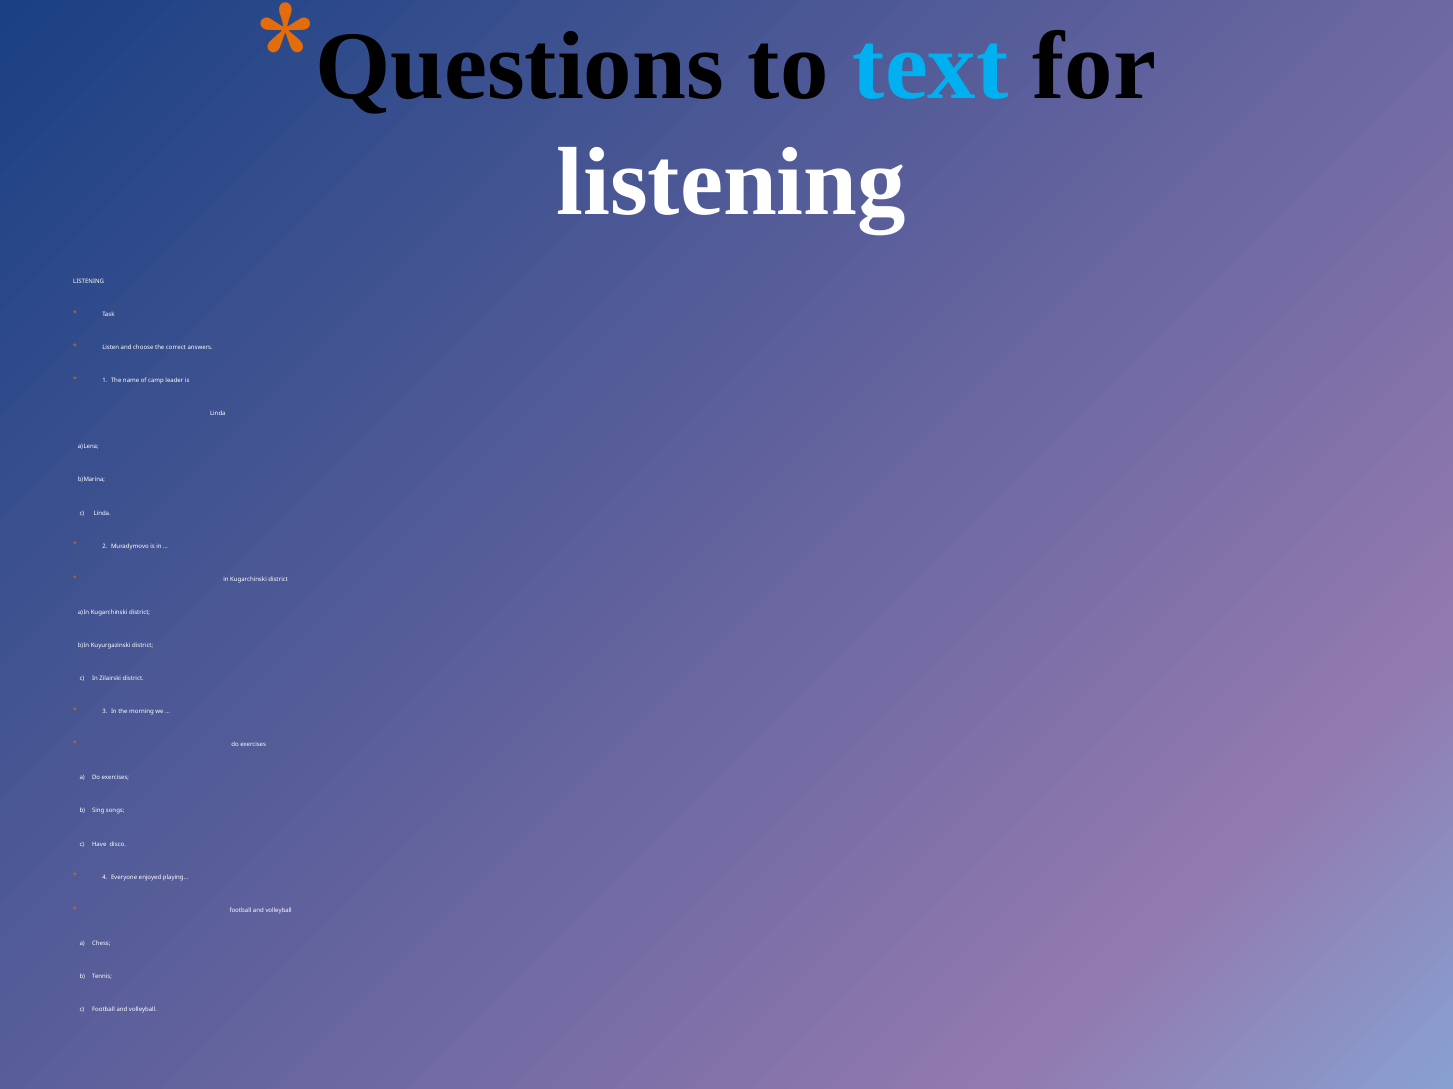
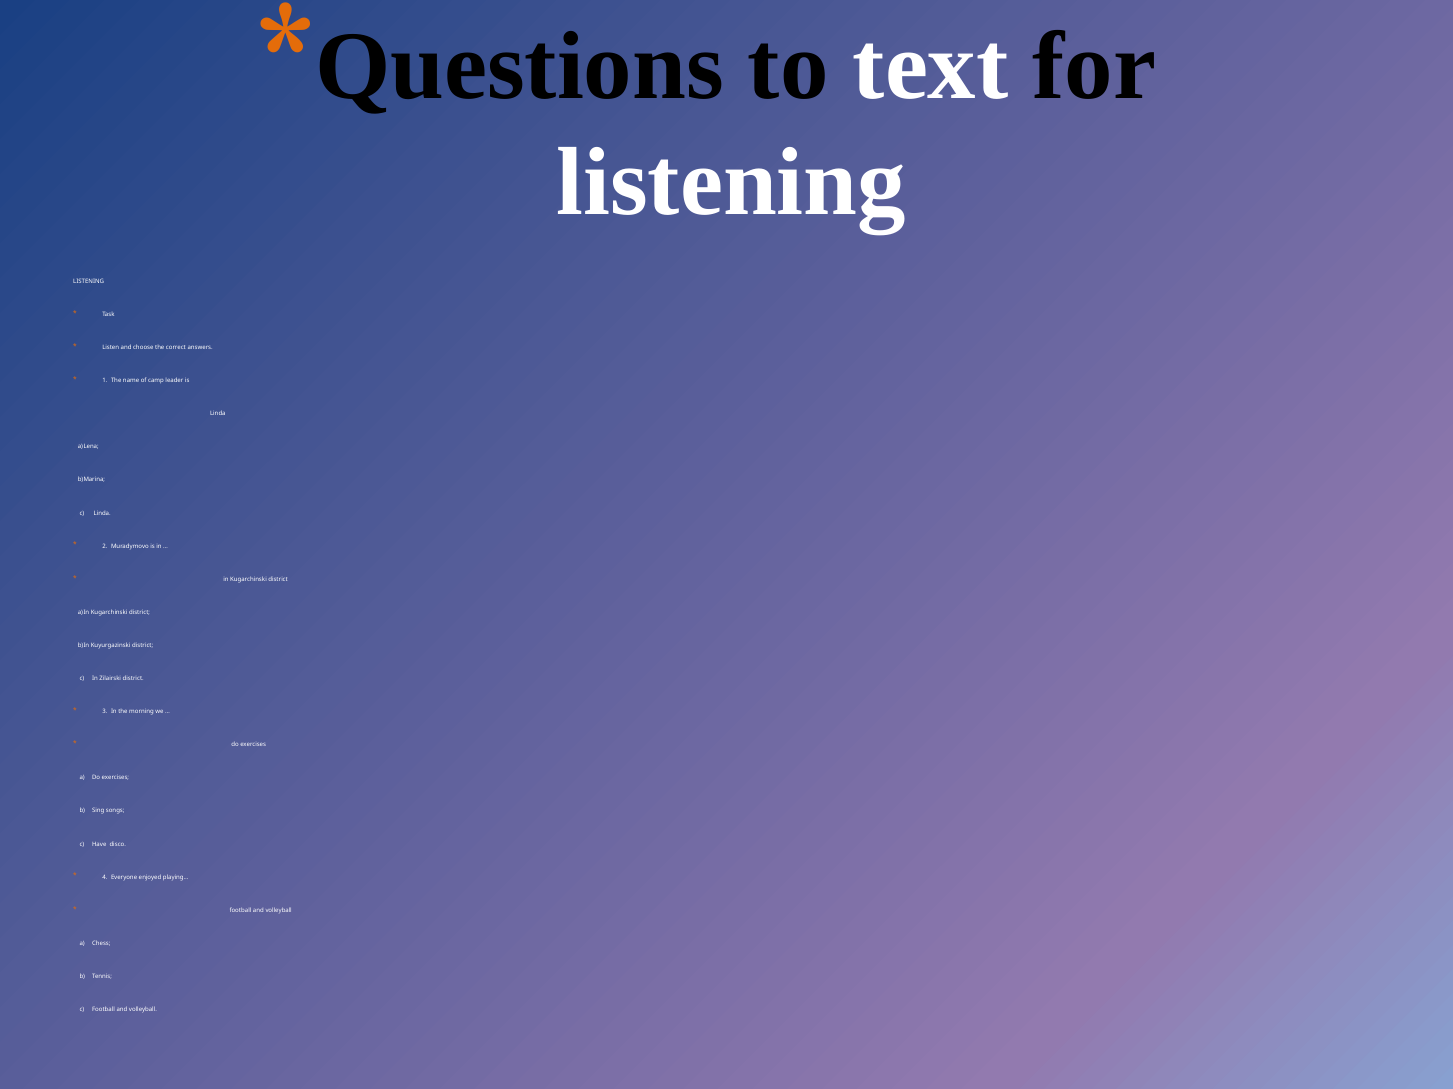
text colour: light blue -> white
